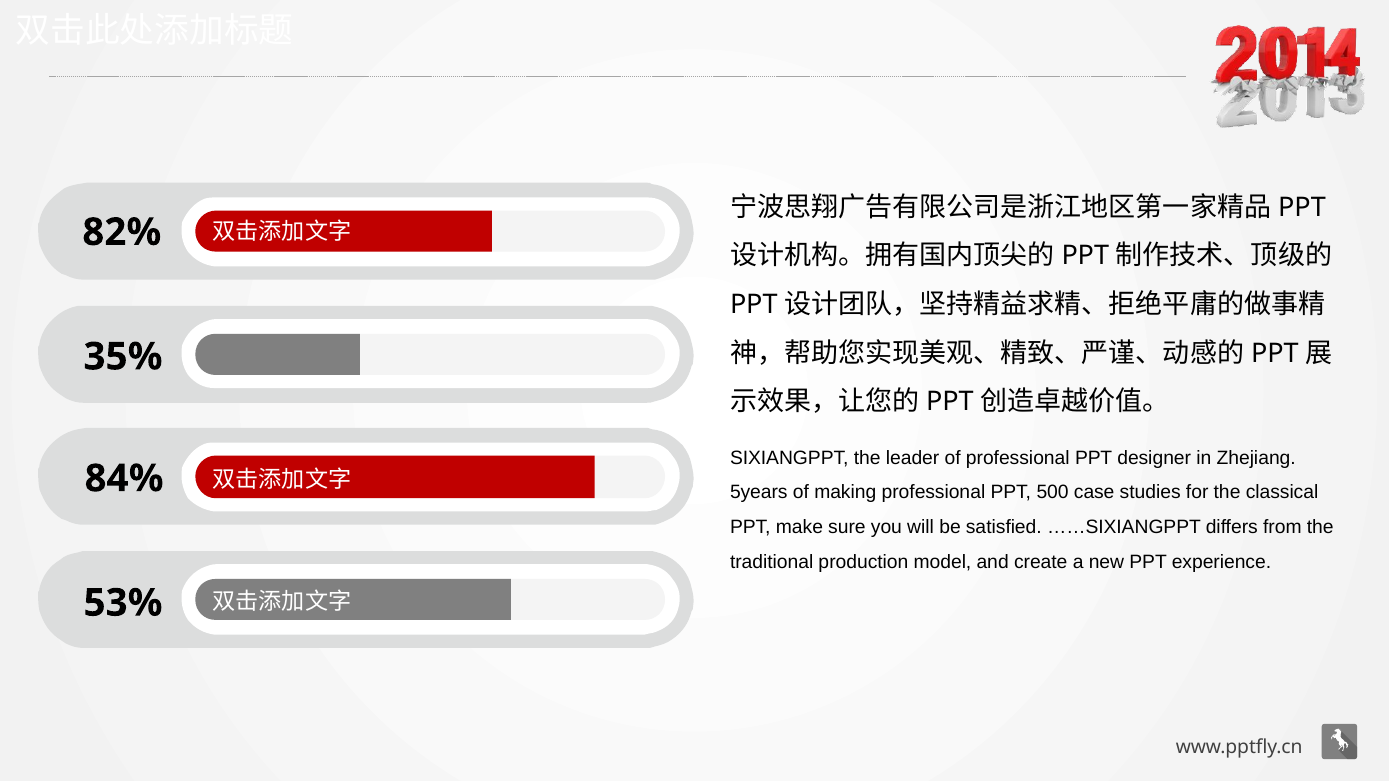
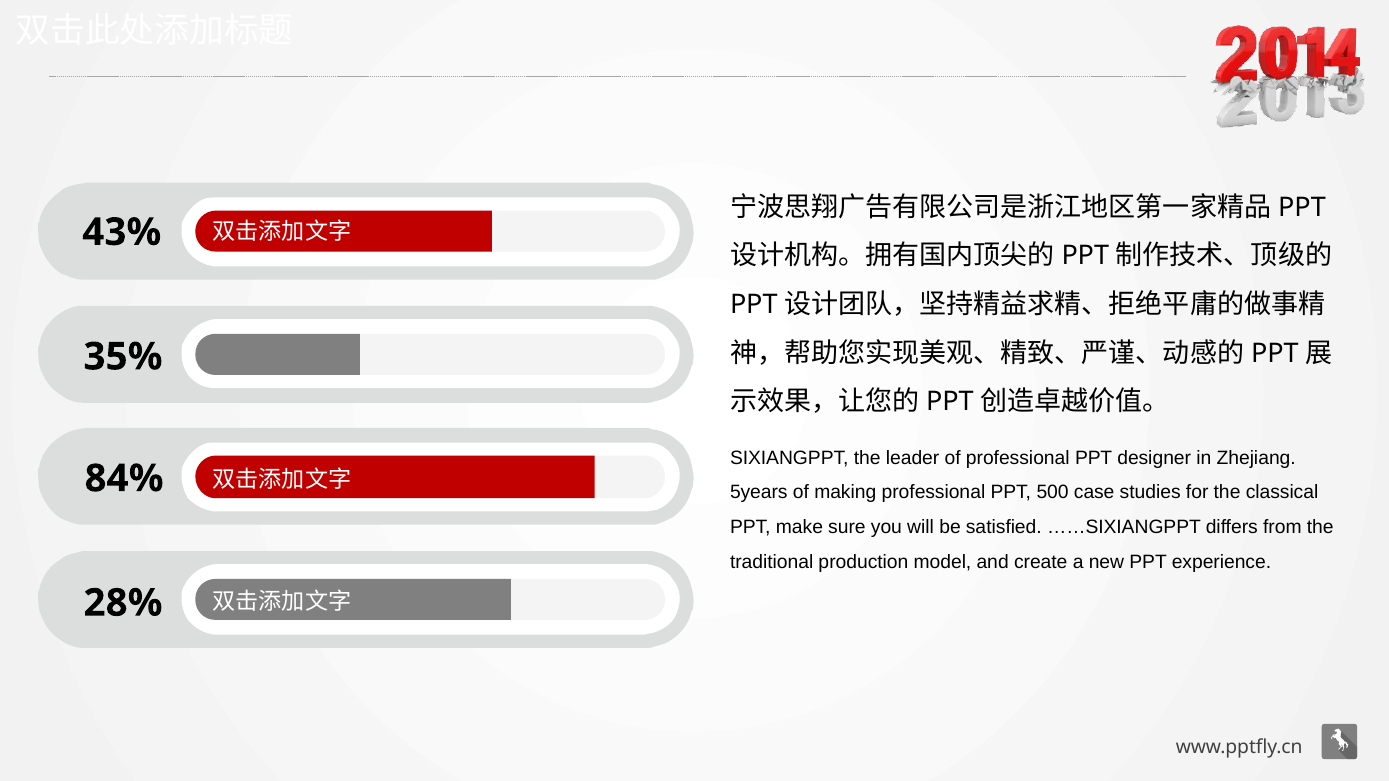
82%: 82% -> 43%
53%: 53% -> 28%
